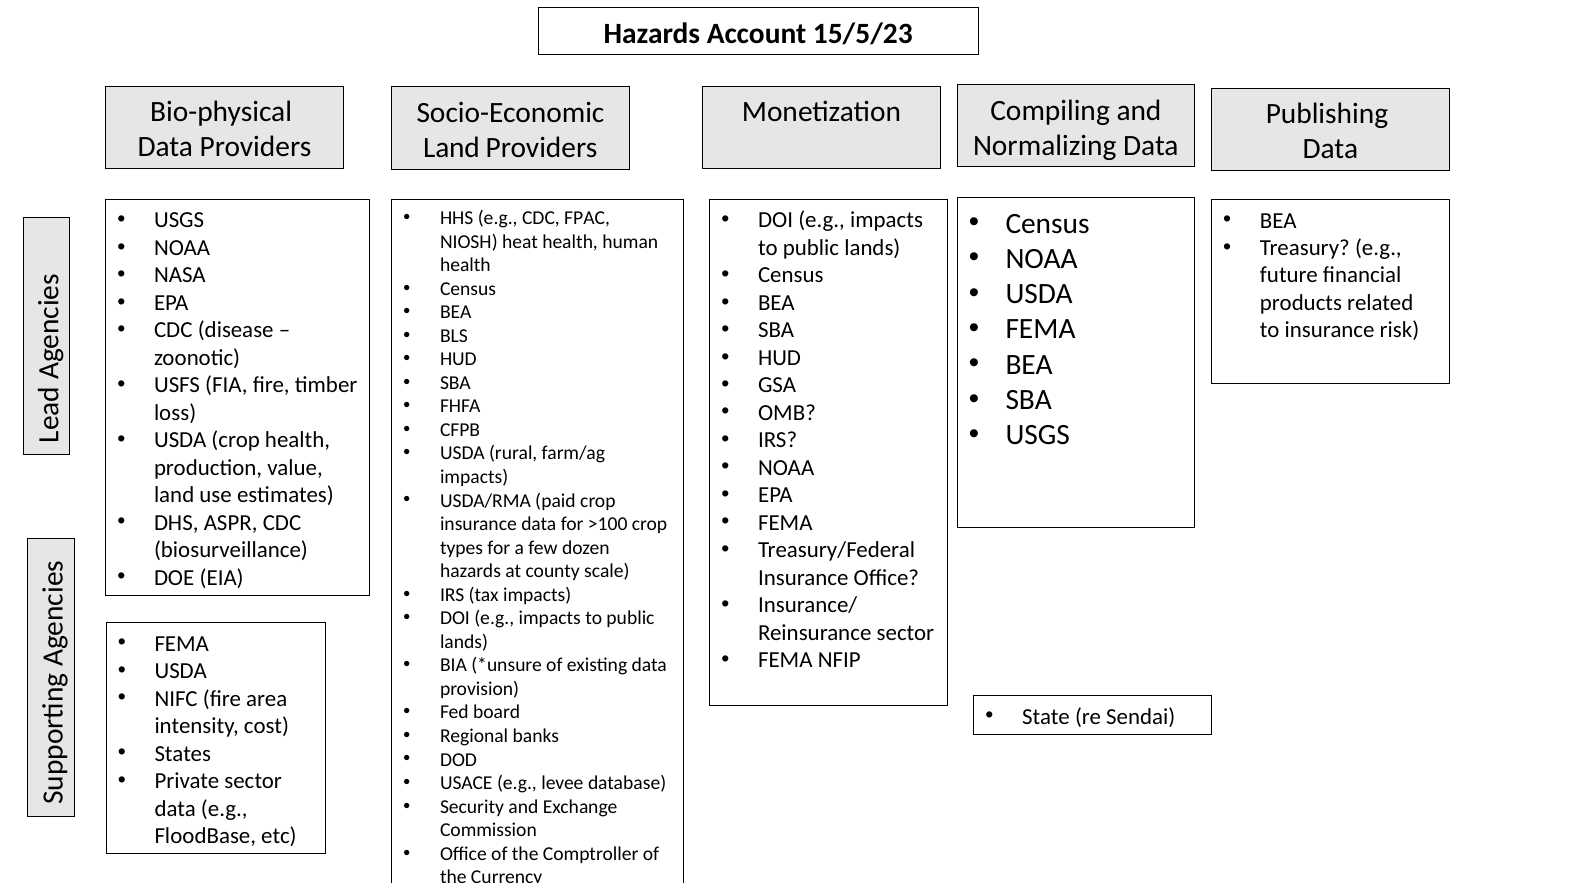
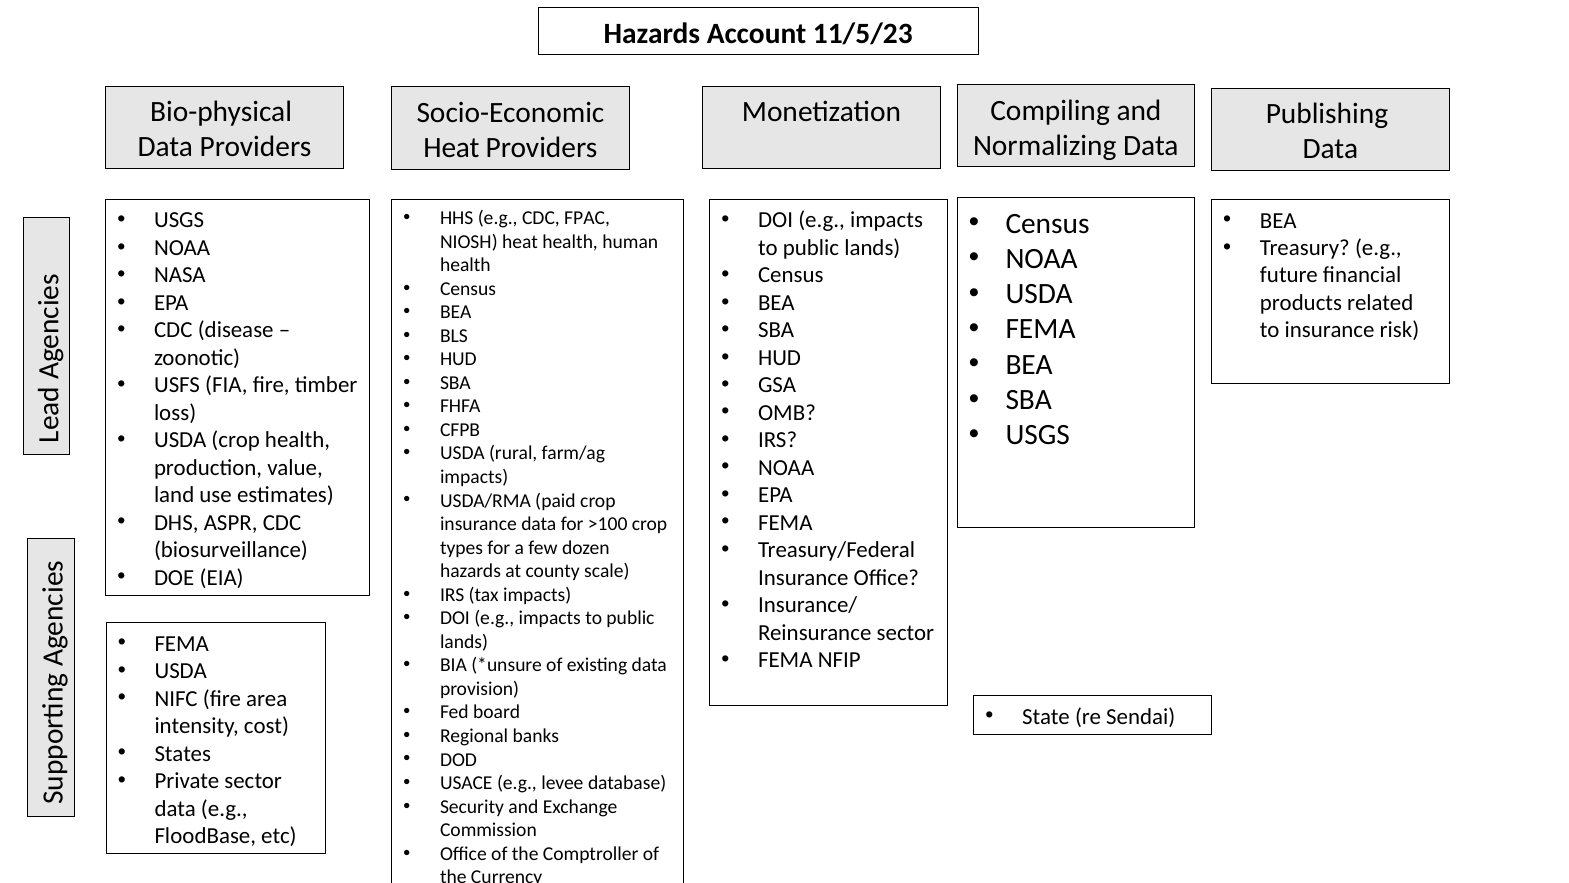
15/5/23: 15/5/23 -> 11/5/23
Land at (451, 148): Land -> Heat
